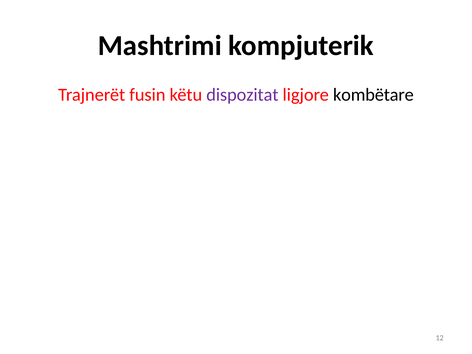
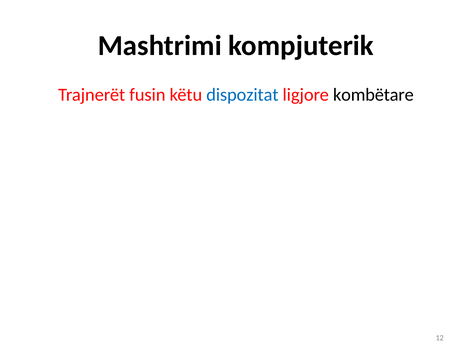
dispozitat colour: purple -> blue
